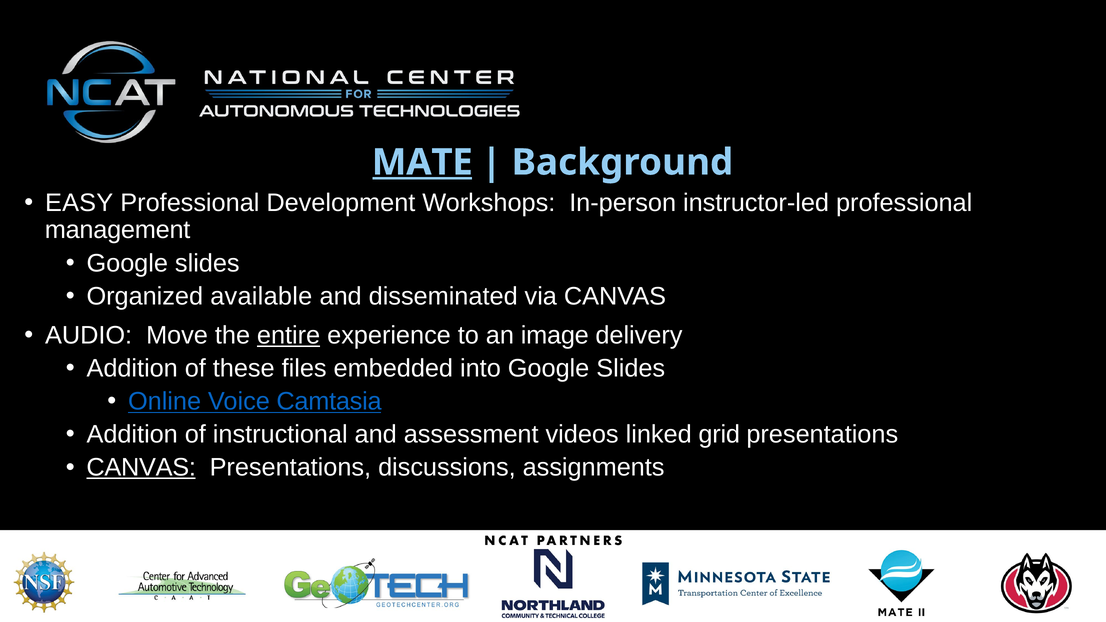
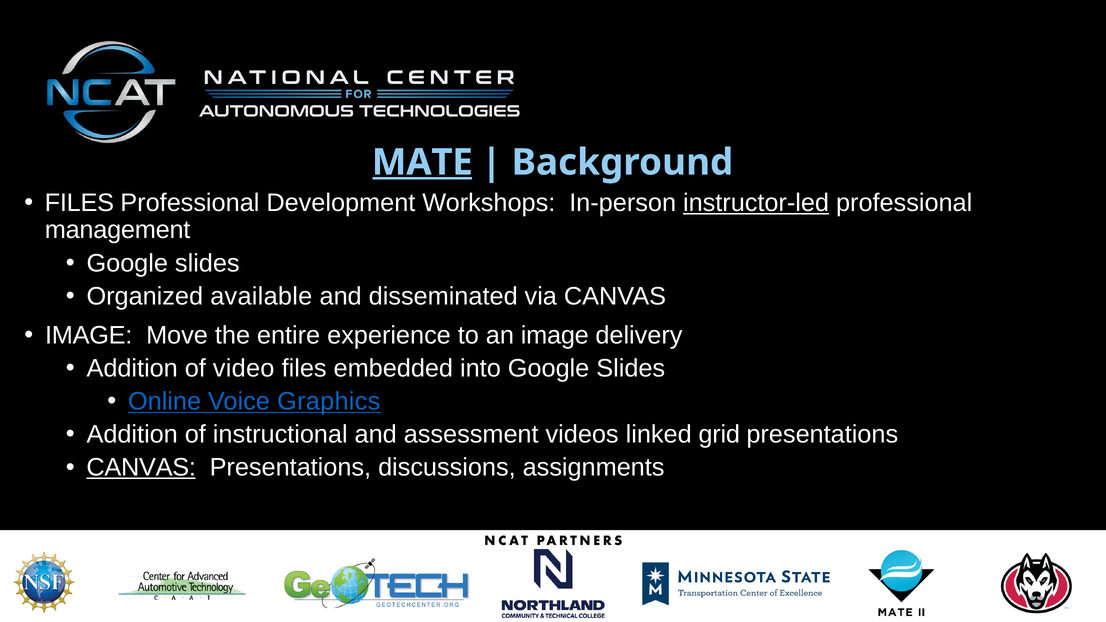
EASY at (79, 203): EASY -> FILES
instructor-led underline: none -> present
AUDIO at (89, 335): AUDIO -> IMAGE
entire underline: present -> none
these: these -> video
Camtasia: Camtasia -> Graphics
